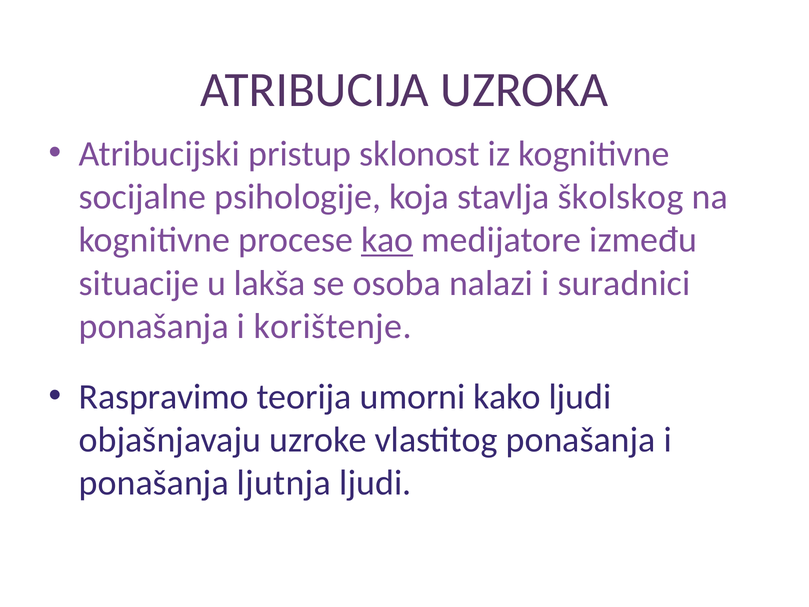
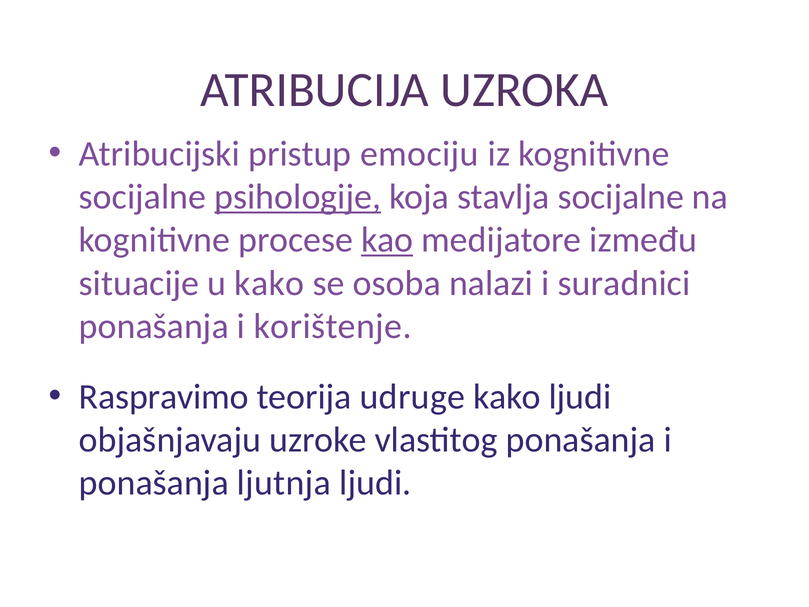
sklonost: sklonost -> emociju
psihologije underline: none -> present
stavlja školskog: školskog -> socijalne
u lakša: lakša -> kako
umorni: umorni -> udruge
